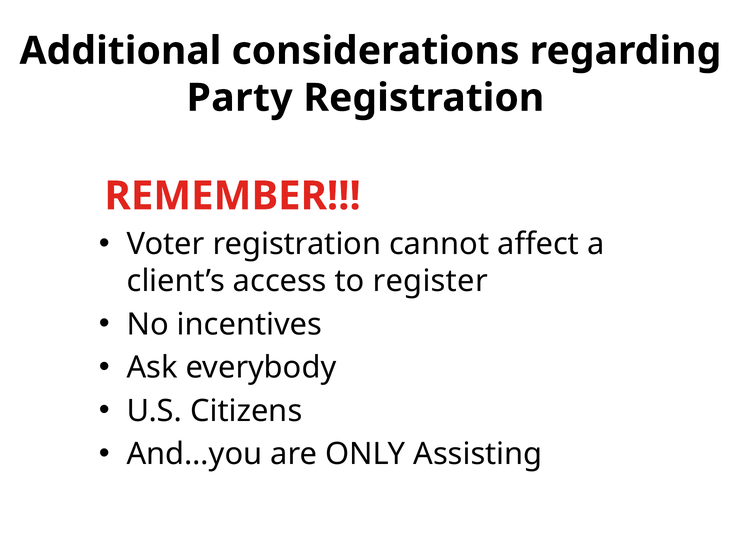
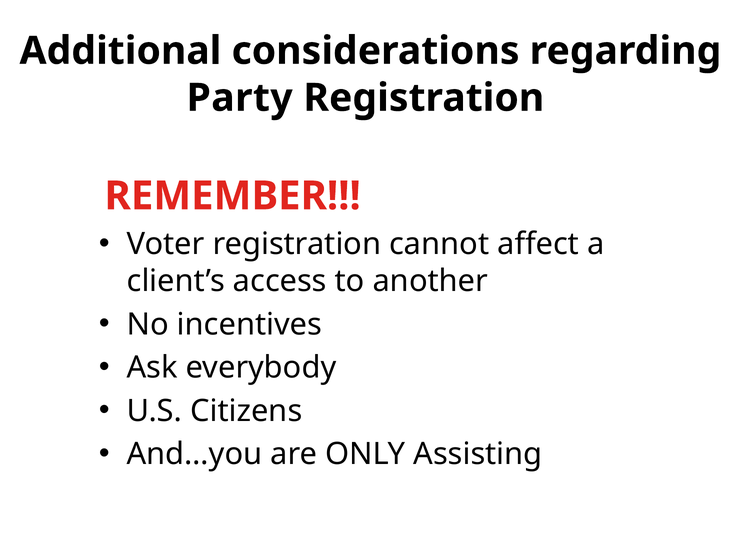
register: register -> another
